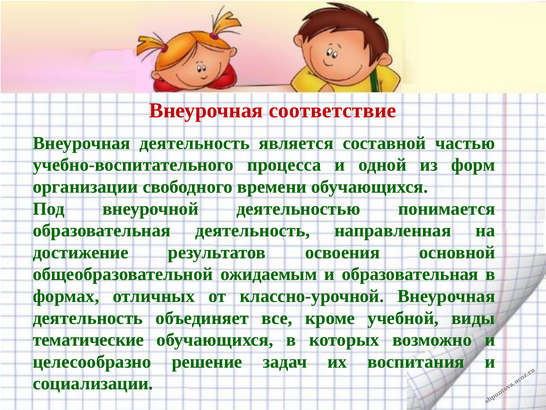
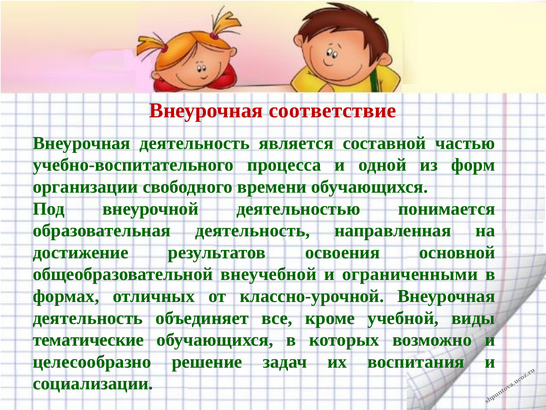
ожидаемым: ожидаемым -> внеучебной
и образовательная: образовательная -> ограниченными
